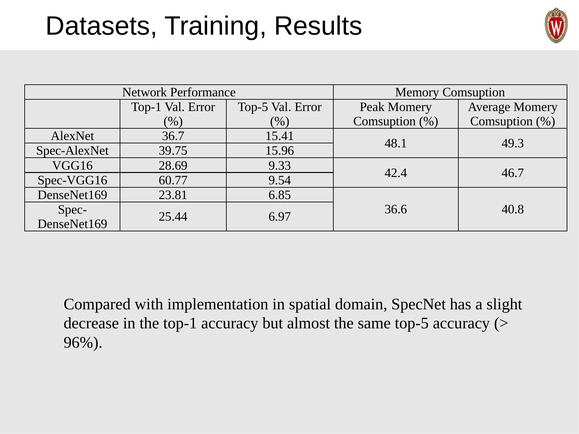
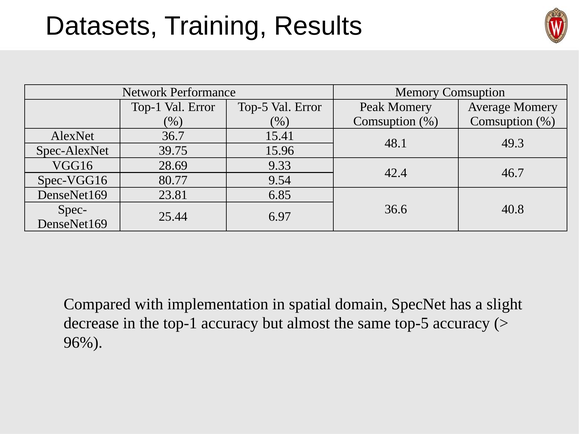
60.77: 60.77 -> 80.77
